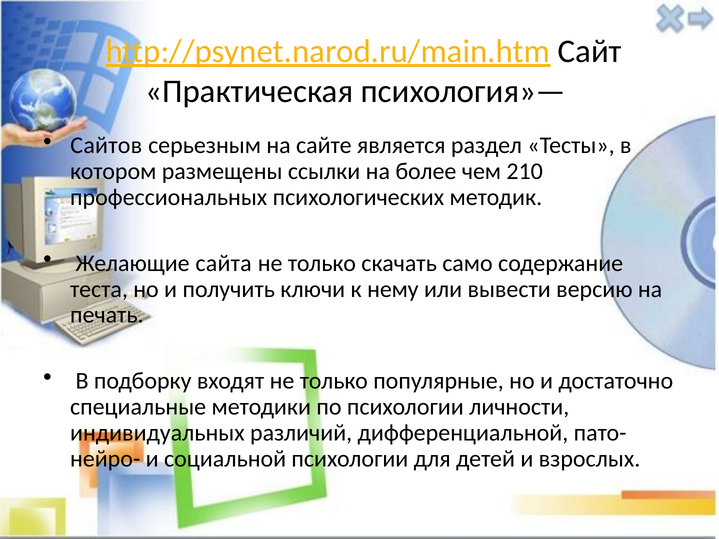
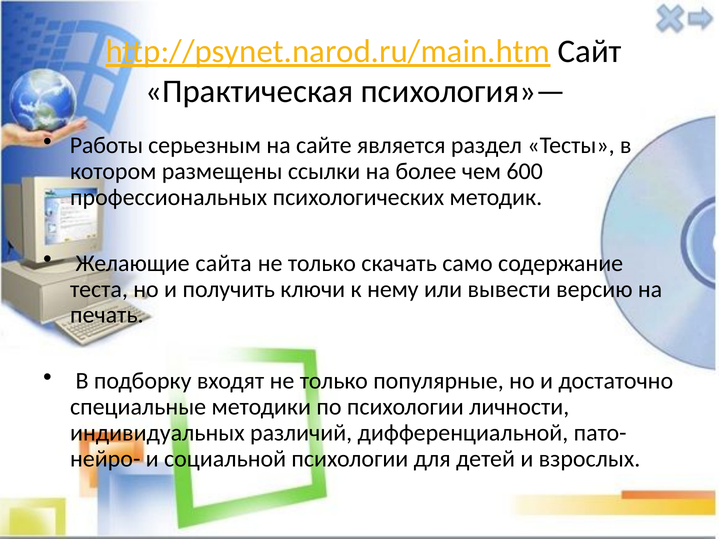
Сайтов: Сайтов -> Работы
210: 210 -> 600
